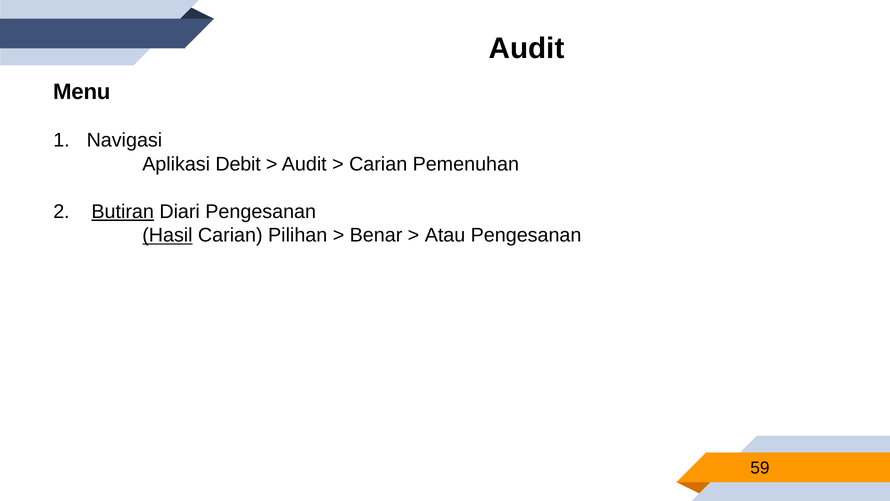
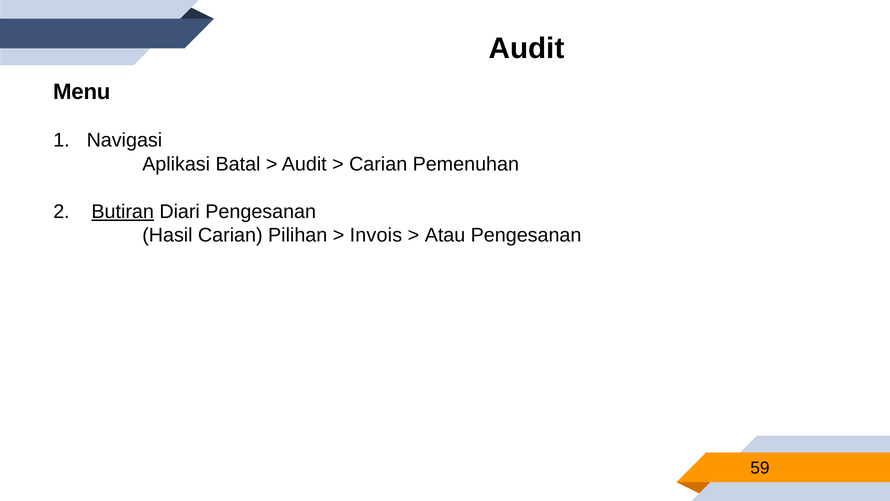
Debit: Debit -> Batal
Hasil underline: present -> none
Benar: Benar -> Invois
